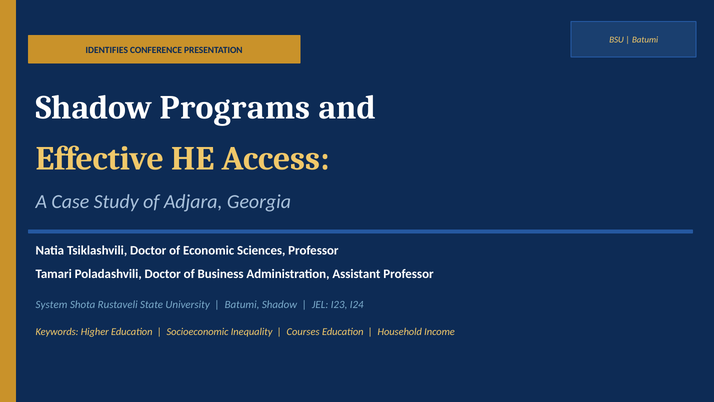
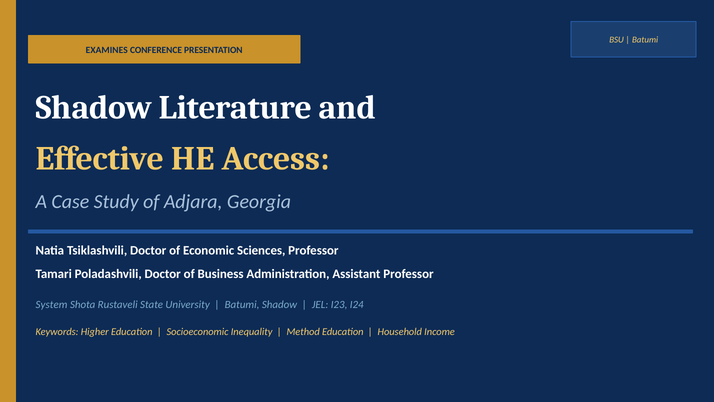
IDENTIFIES: IDENTIFIES -> EXAMINES
Programs: Programs -> Literature
Courses: Courses -> Method
